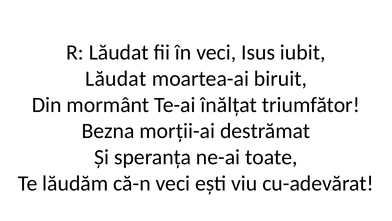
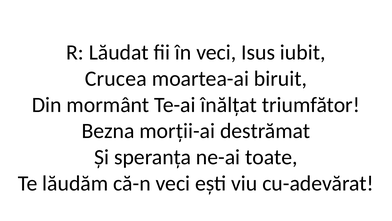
Lăudat at (116, 78): Lăudat -> Crucea
